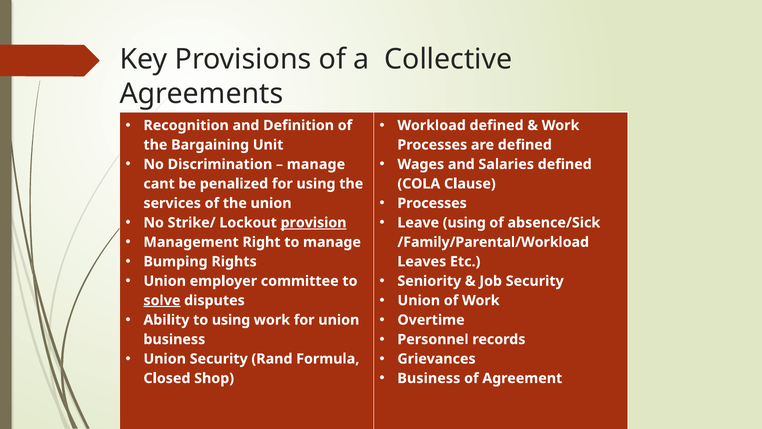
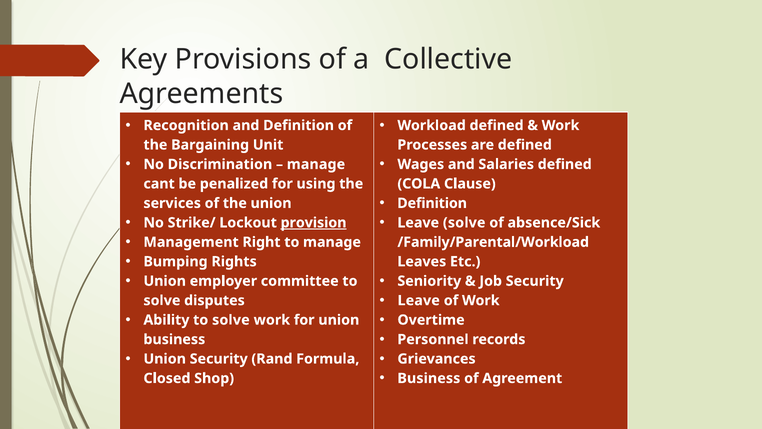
Processes at (432, 203): Processes -> Definition
Leave using: using -> solve
Union at (419, 300): Union -> Leave
solve at (162, 300) underline: present -> none
Ability to using: using -> solve
